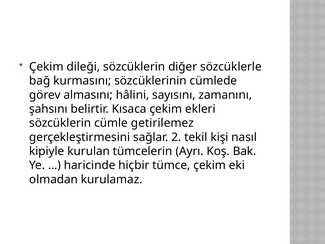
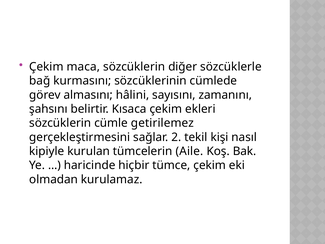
dileği: dileği -> maca
Ayrı: Ayrı -> Aile
